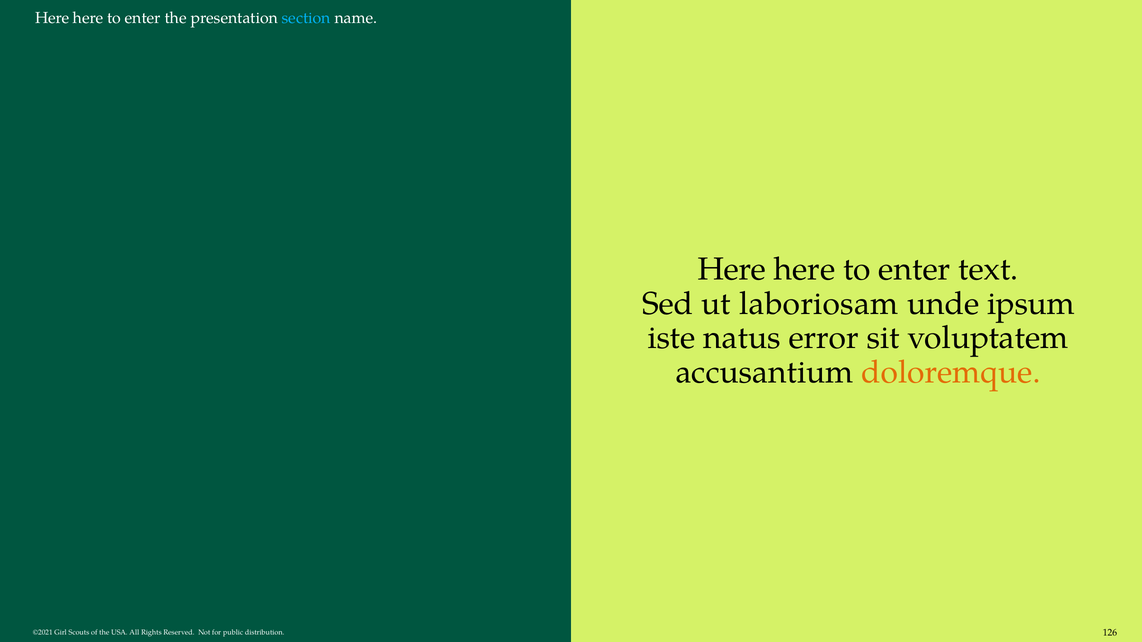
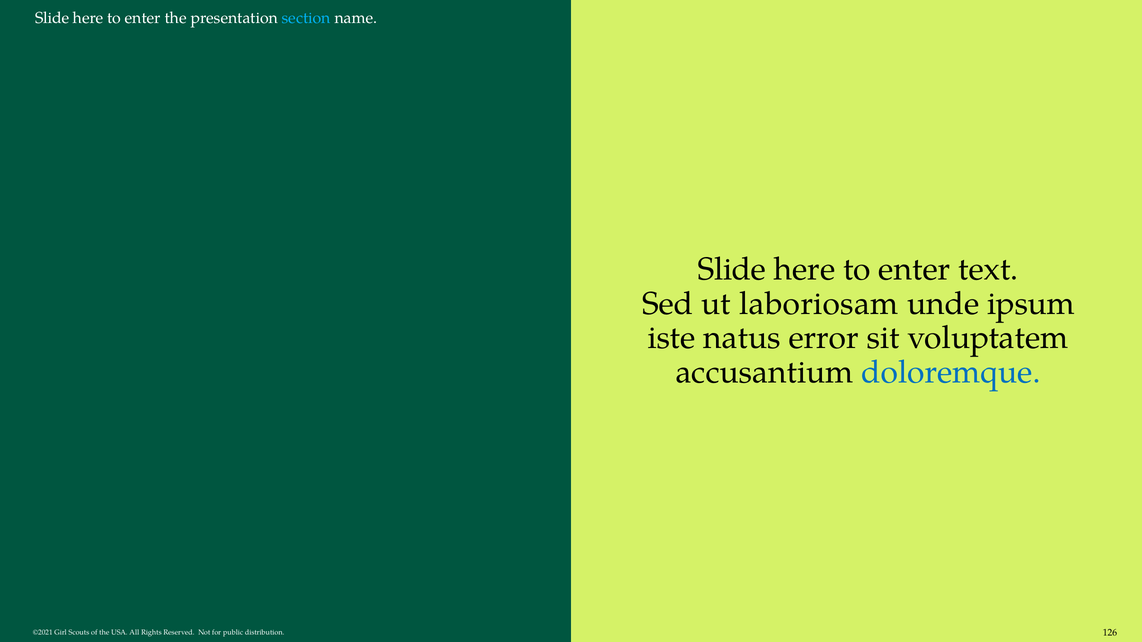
Here at (52, 18): Here -> Slide
Here at (732, 270): Here -> Slide
doloremque colour: orange -> blue
